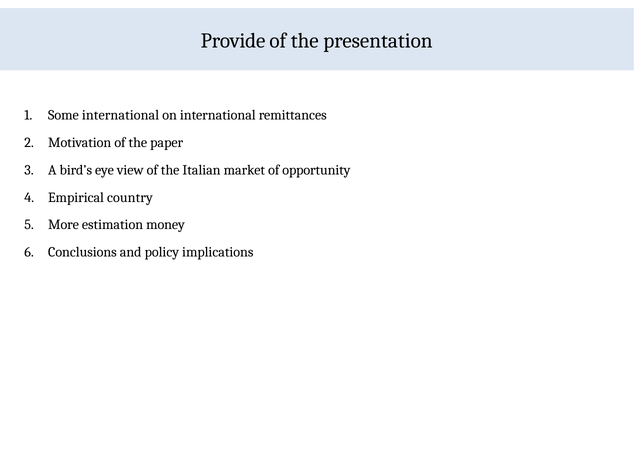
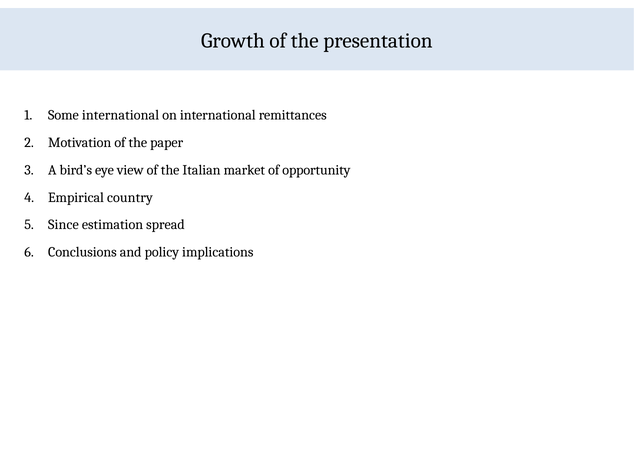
Provide: Provide -> Growth
More: More -> Since
money: money -> spread
